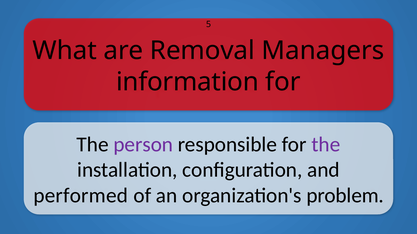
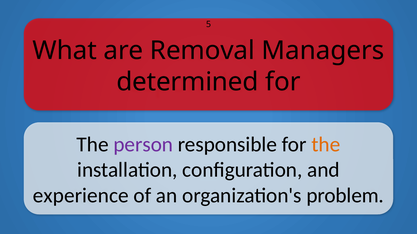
information: information -> determined
the at (326, 145) colour: purple -> orange
performed: performed -> experience
